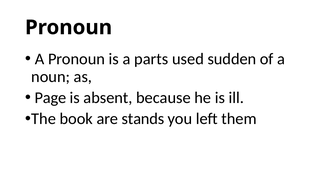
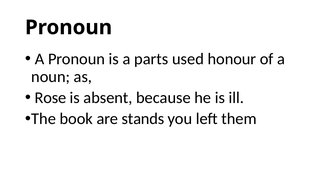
sudden: sudden -> honour
Page: Page -> Rose
